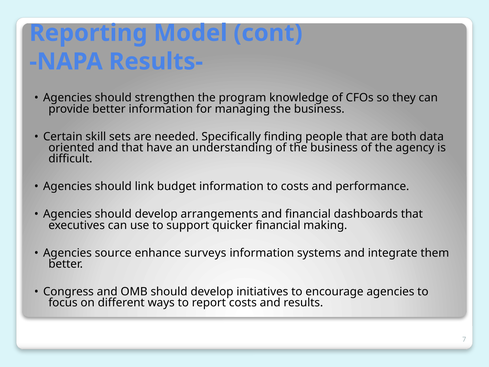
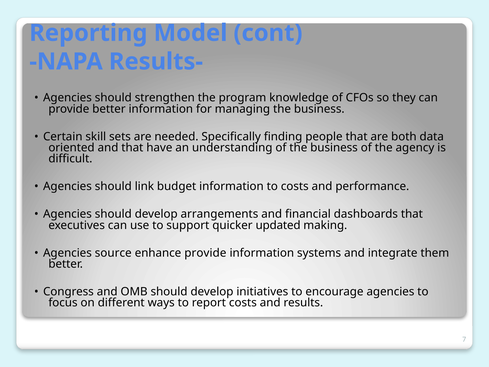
quicker financial: financial -> updated
enhance surveys: surveys -> provide
